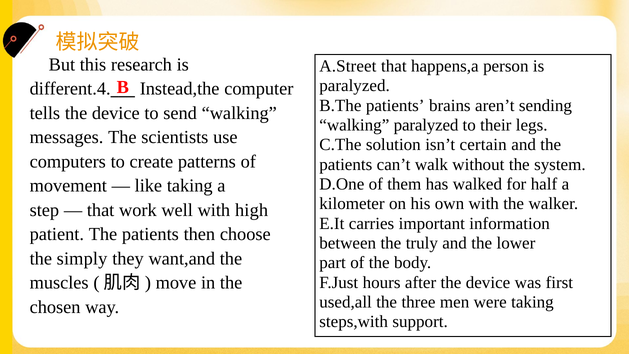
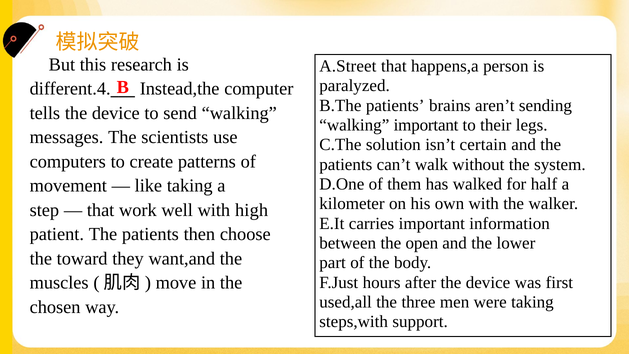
walking paralyzed: paralyzed -> important
truly: truly -> open
simply: simply -> toward
